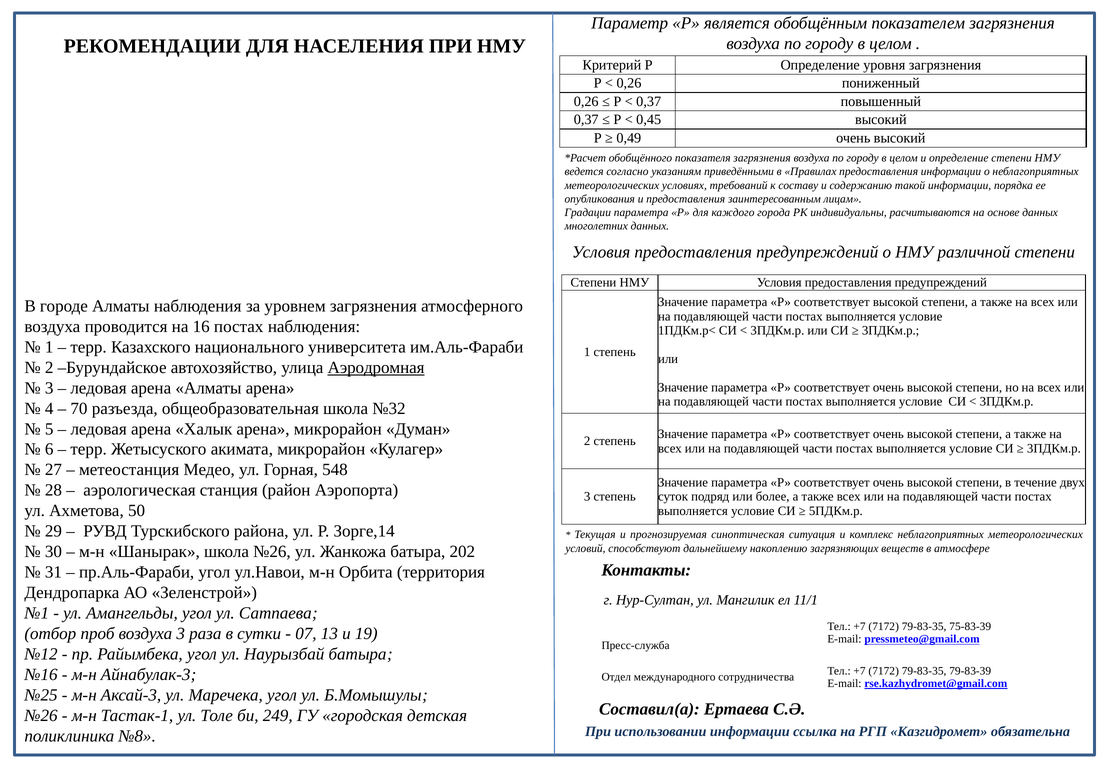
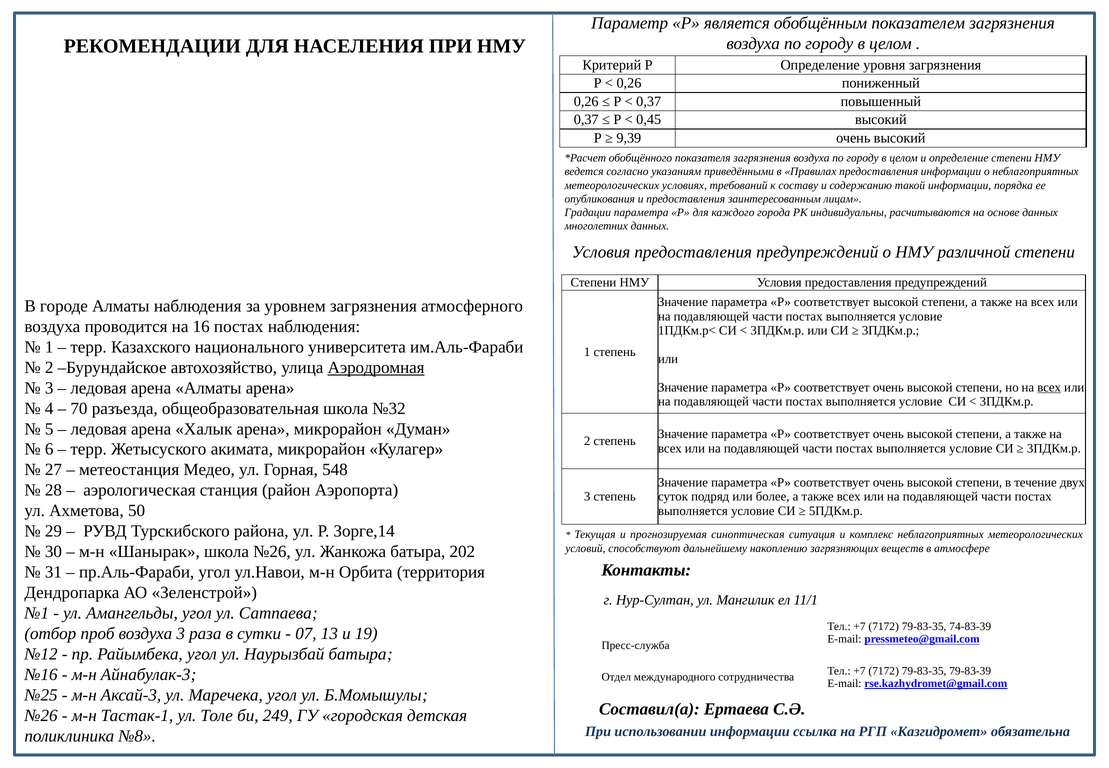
0,49: 0,49 -> 9,39
всех at (1049, 387) underline: none -> present
75-83-39: 75-83-39 -> 74-83-39
